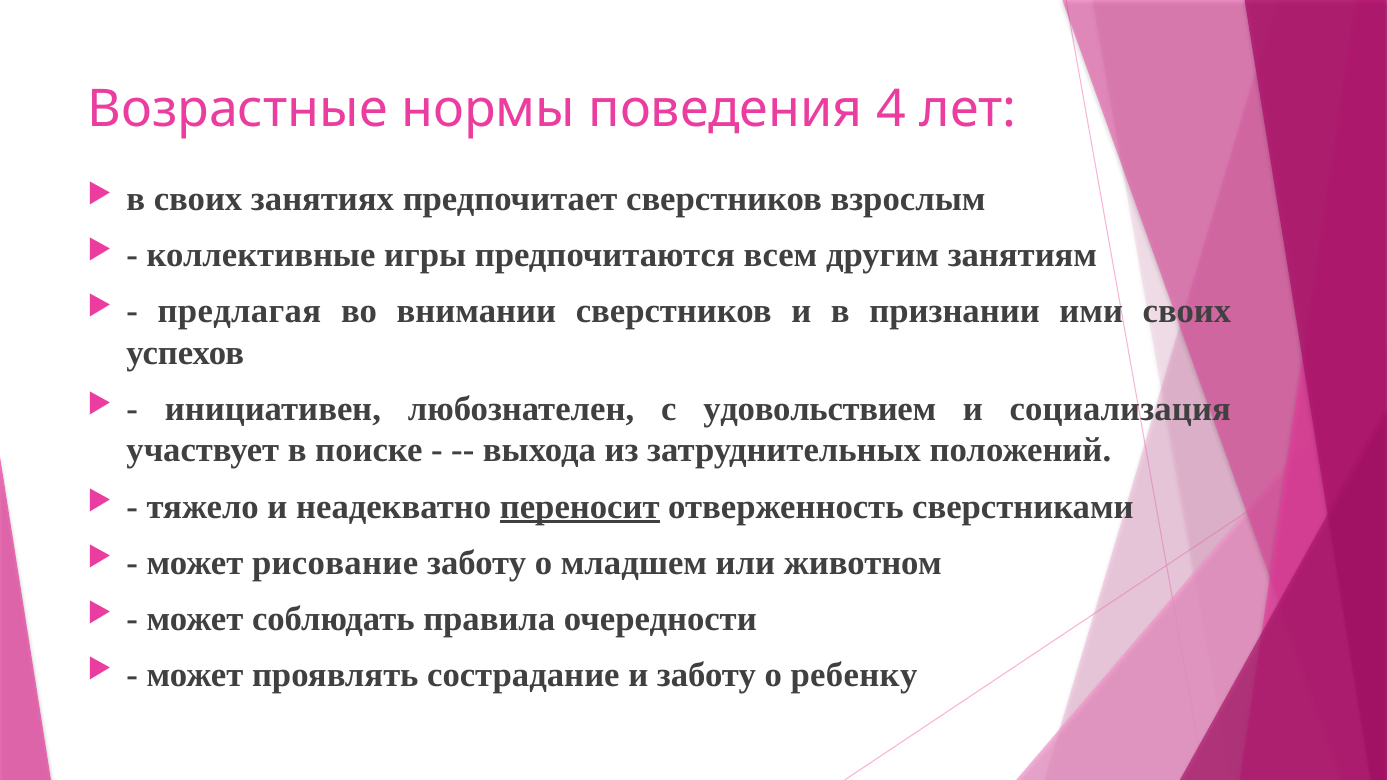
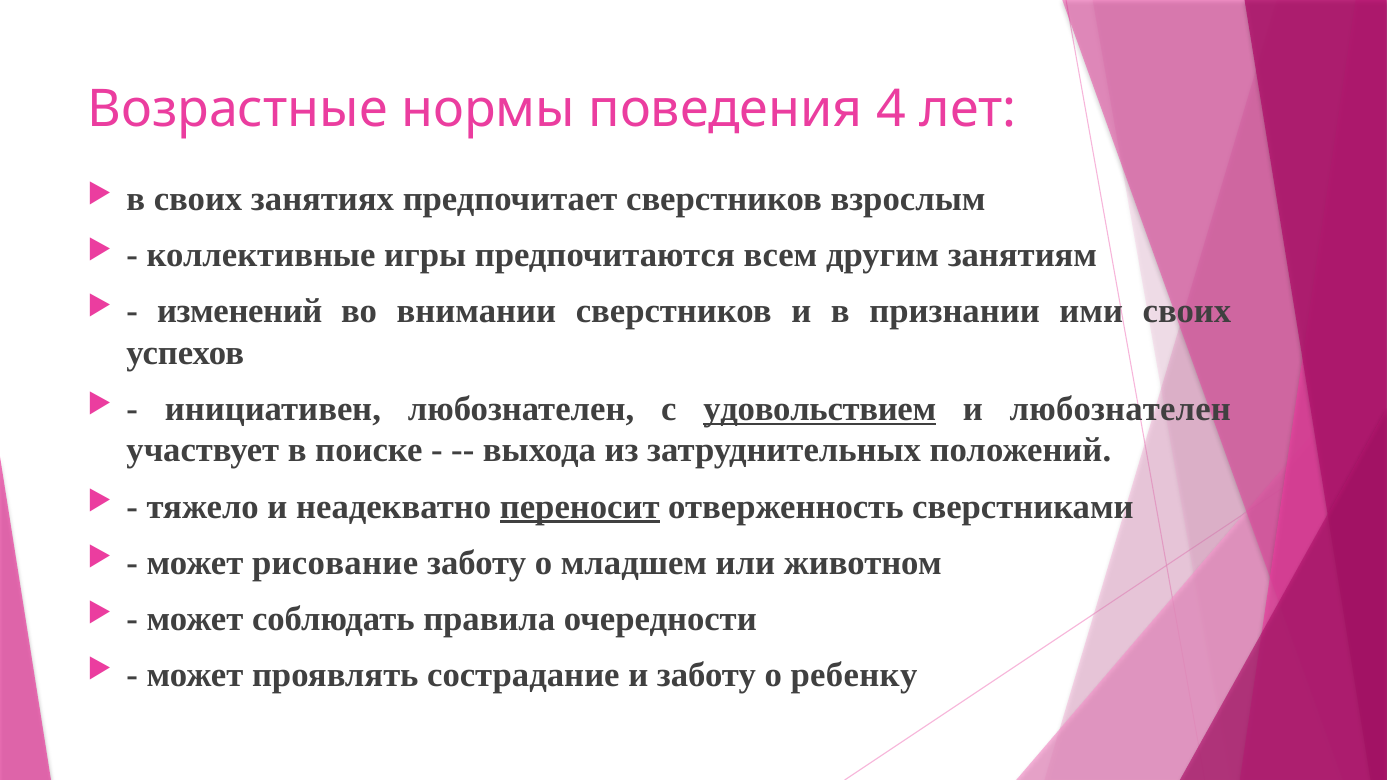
предлагая: предлагая -> изменений
удовольствием underline: none -> present
и социализация: социализация -> любознателен
